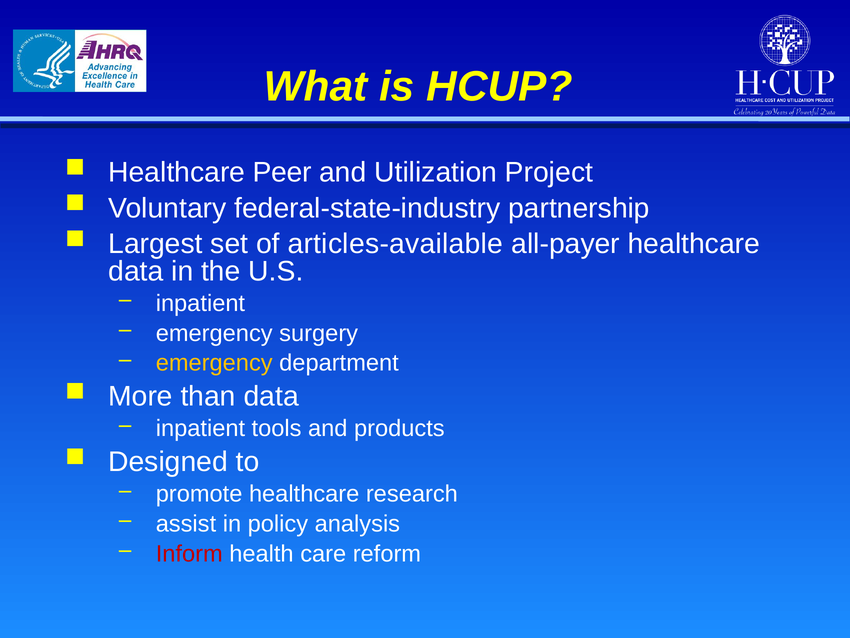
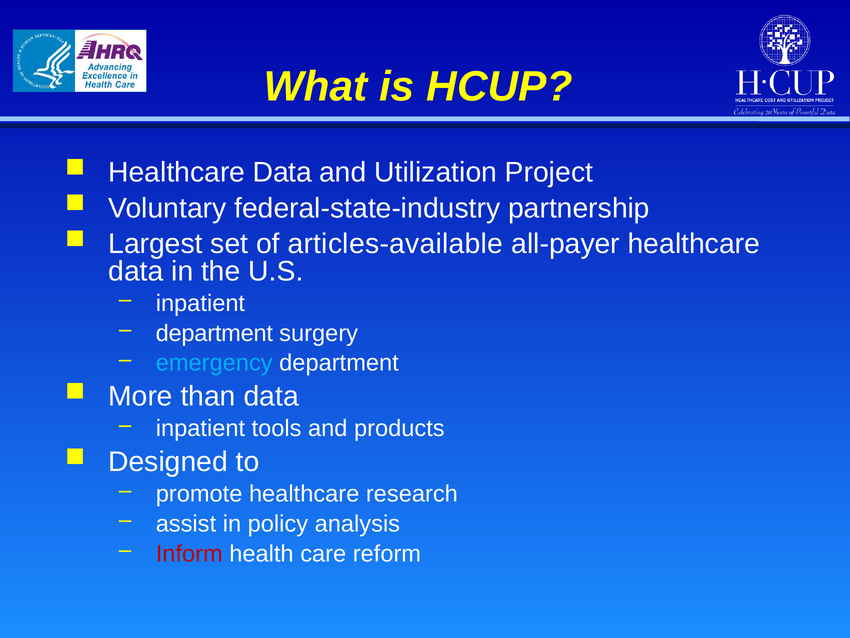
Peer at (282, 172): Peer -> Data
emergency at (214, 333): emergency -> department
emergency at (214, 363) colour: yellow -> light blue
